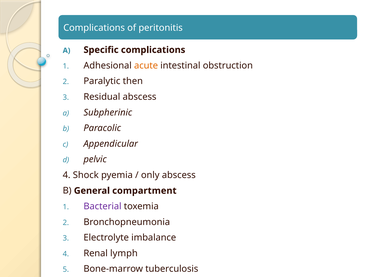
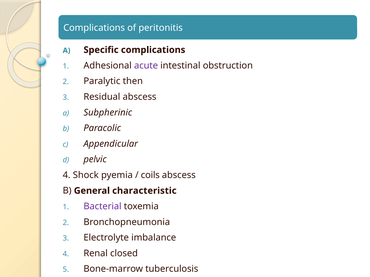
acute colour: orange -> purple
only: only -> coils
compartment: compartment -> characteristic
lymph: lymph -> closed
